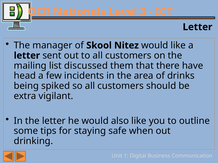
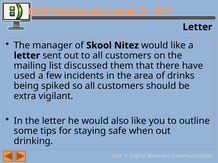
head: head -> used
